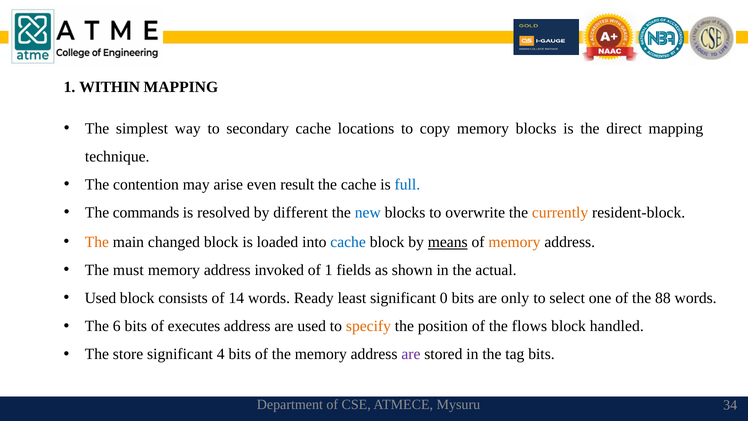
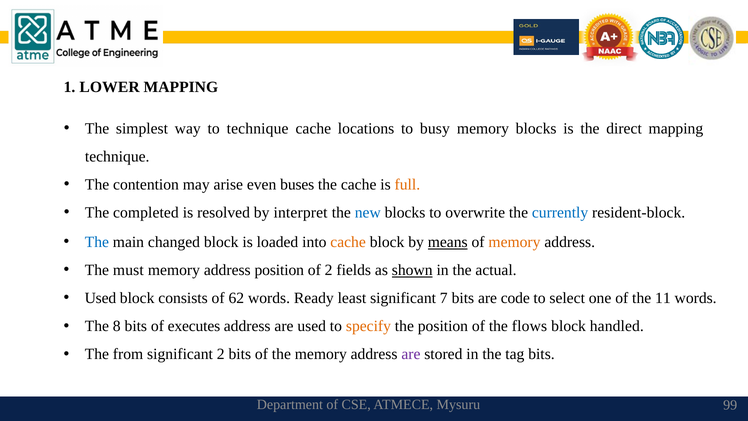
WITHIN: WITHIN -> LOWER
to secondary: secondary -> technique
copy: copy -> busy
result: result -> buses
full colour: blue -> orange
commands: commands -> completed
different: different -> interpret
currently colour: orange -> blue
The at (97, 242) colour: orange -> blue
cache at (348, 242) colour: blue -> orange
address invoked: invoked -> position
of 1: 1 -> 2
shown underline: none -> present
14: 14 -> 62
0: 0 -> 7
only: only -> code
88: 88 -> 11
6: 6 -> 8
store: store -> from
significant 4: 4 -> 2
34: 34 -> 99
